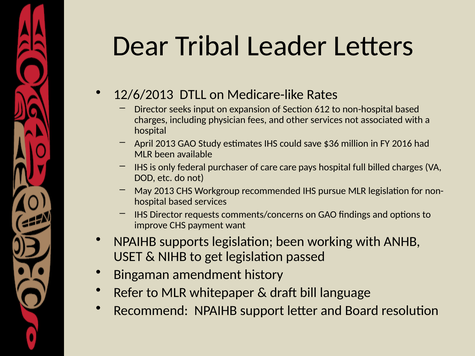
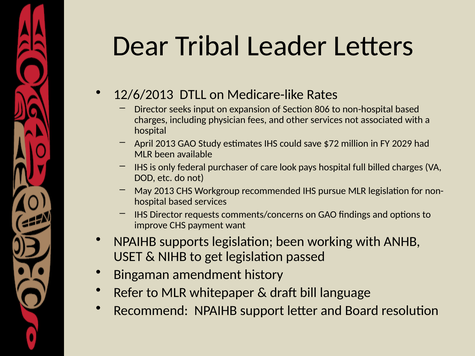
612: 612 -> 806
$36: $36 -> $72
2016: 2016 -> 2029
care care: care -> look
